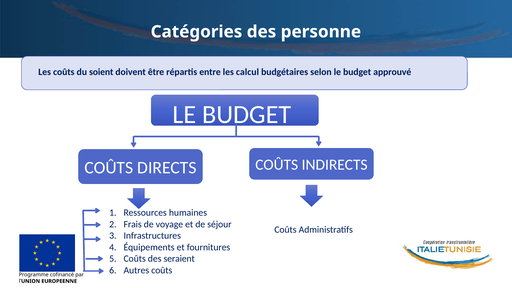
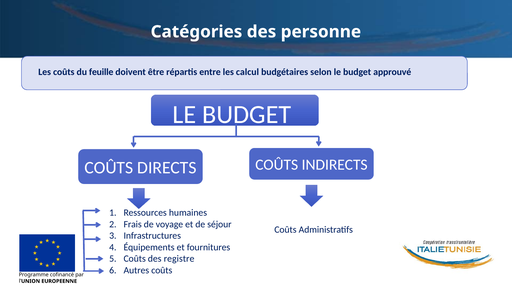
soient: soient -> feuille
seraient: seraient -> registre
